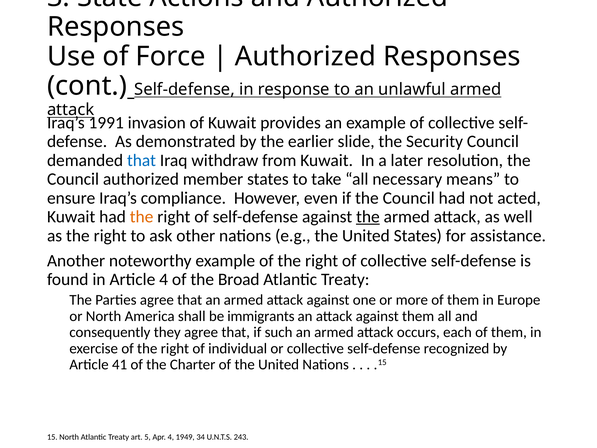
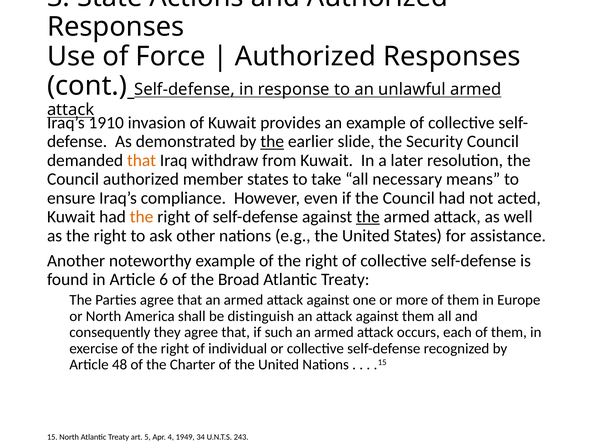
1991: 1991 -> 1910
the at (272, 141) underline: none -> present
that at (142, 160) colour: blue -> orange
Article 4: 4 -> 6
immigrants: immigrants -> distinguish
41: 41 -> 48
